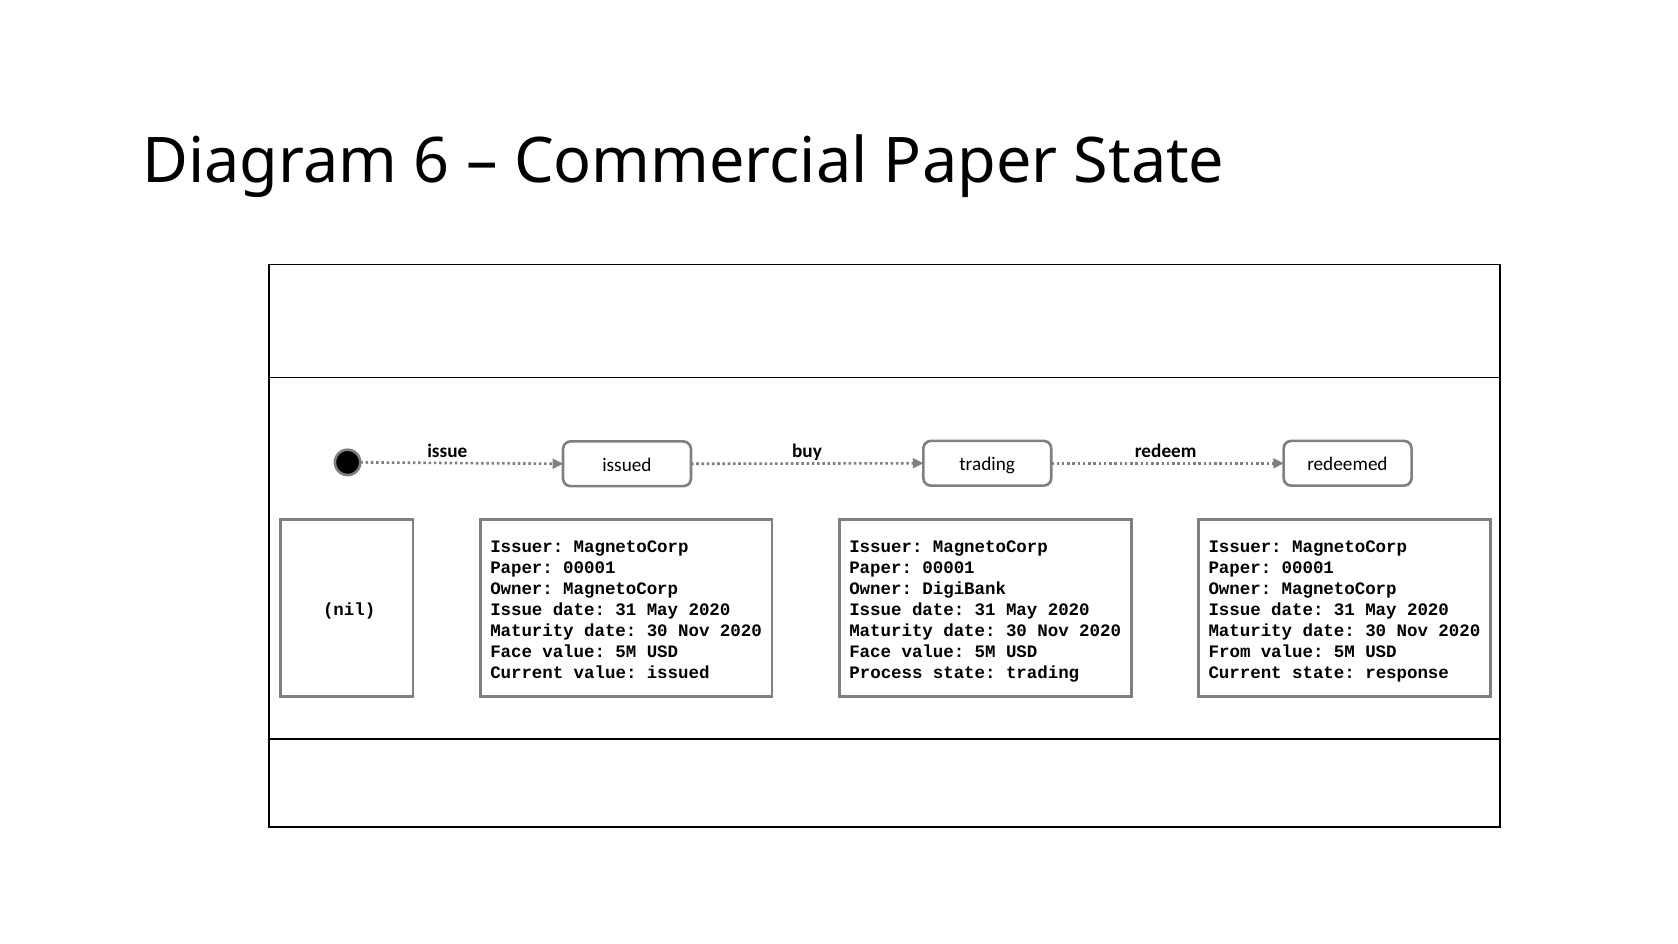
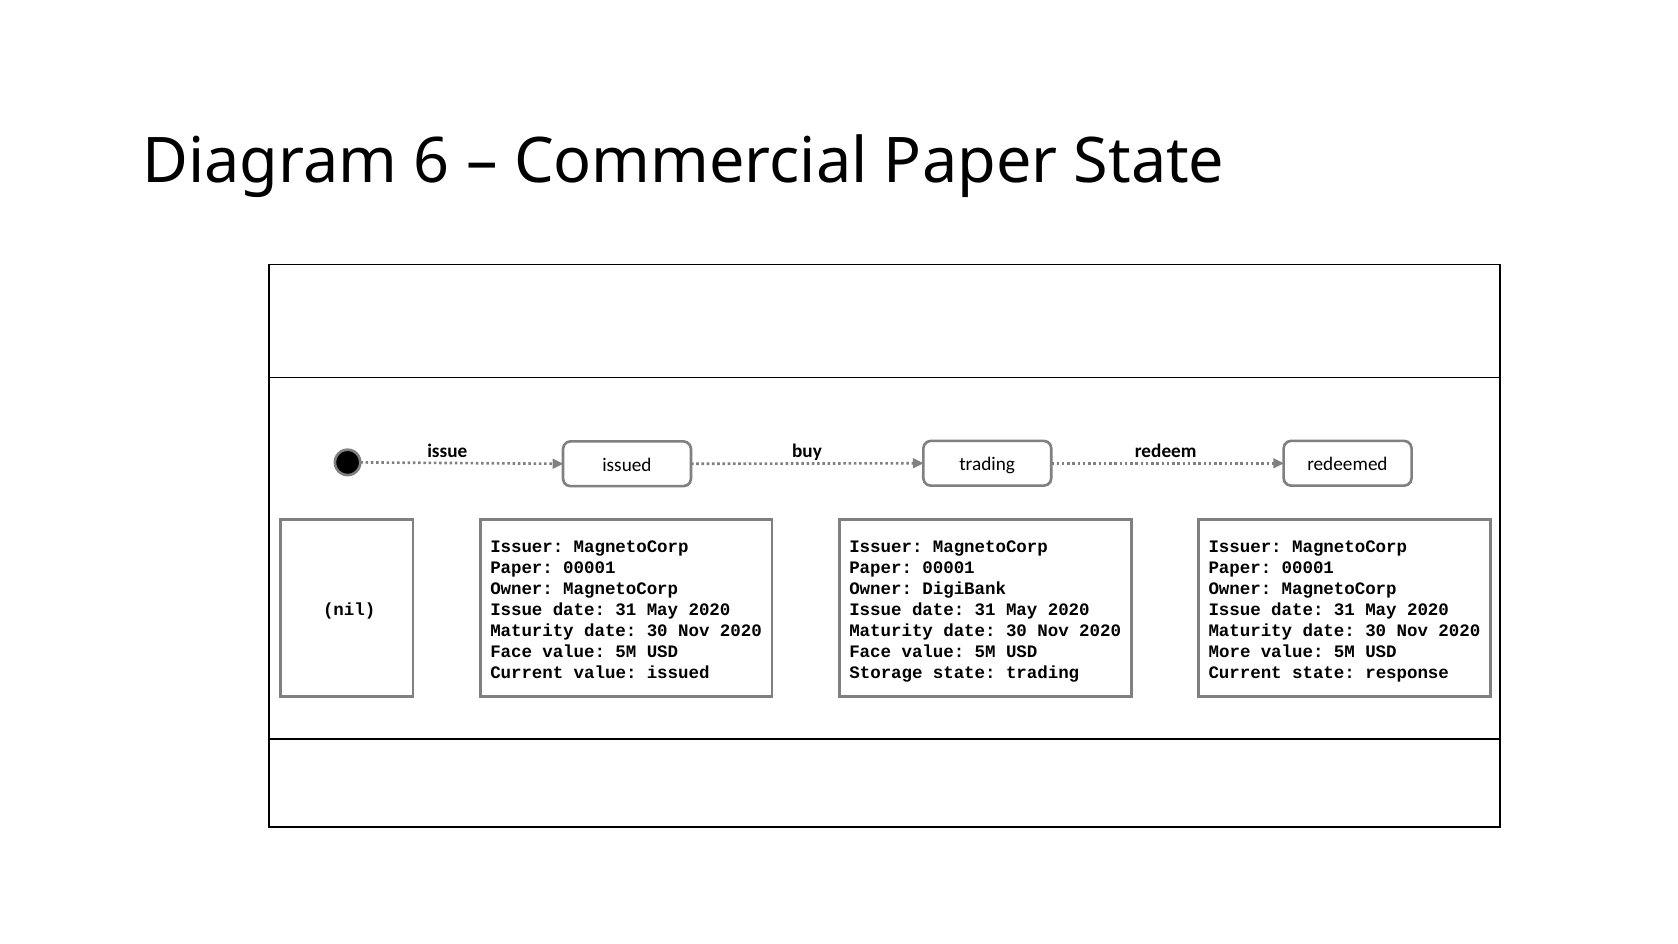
From: From -> More
Process: Process -> Storage
